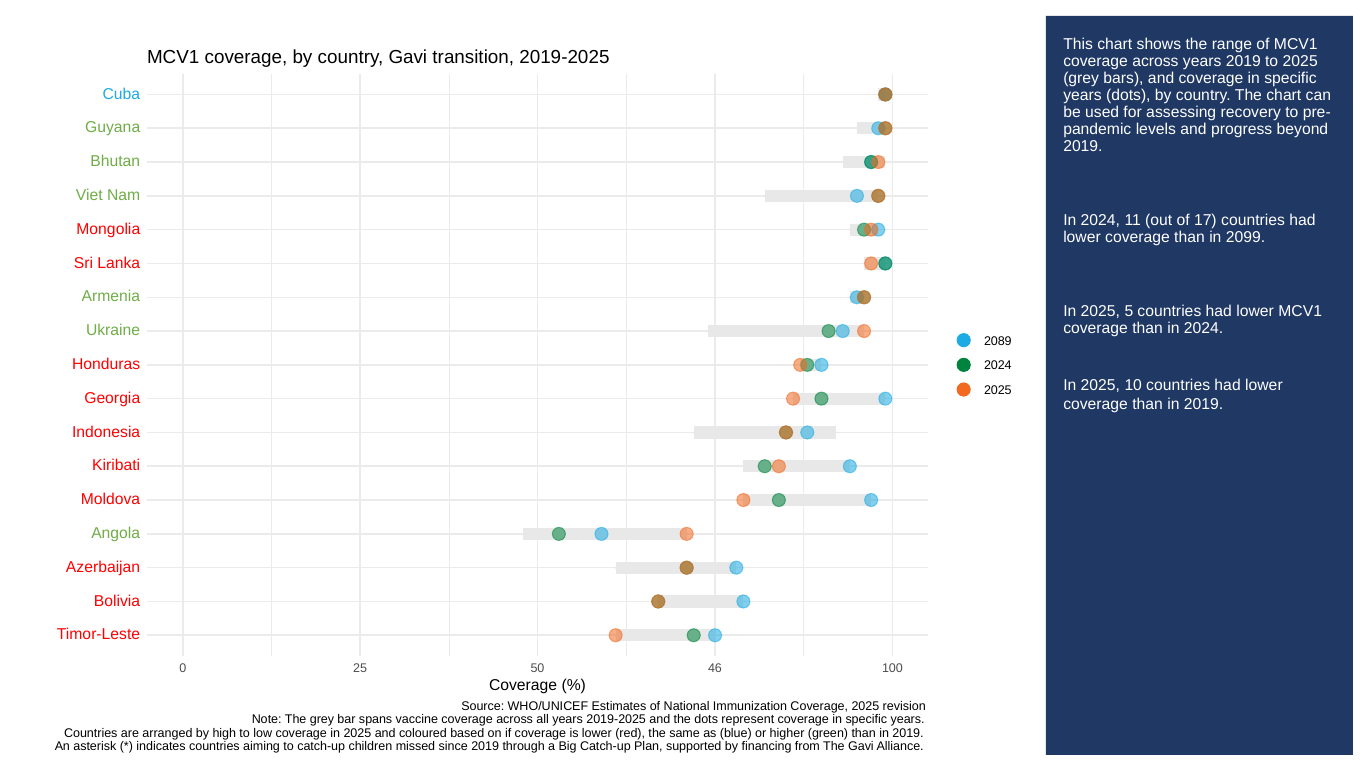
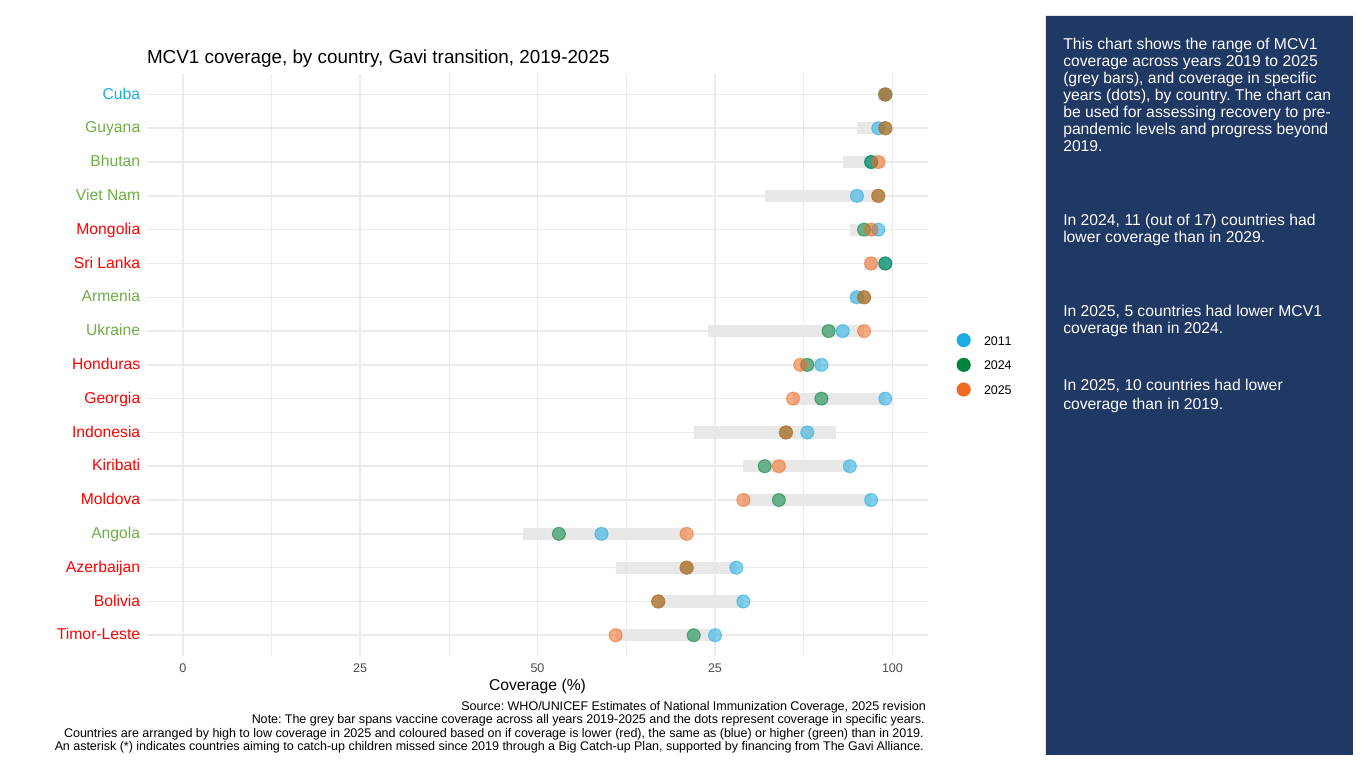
2099: 2099 -> 2029
2089: 2089 -> 2011
50 46: 46 -> 25
